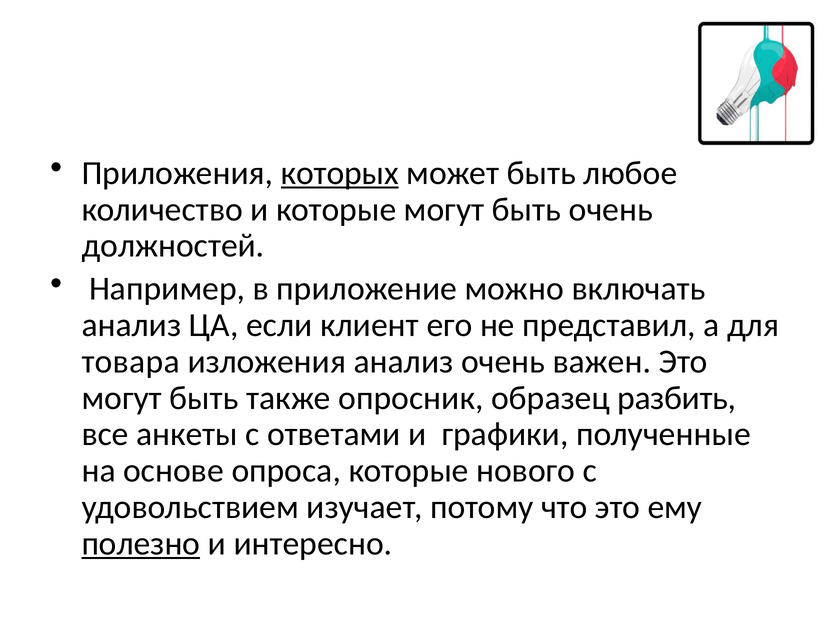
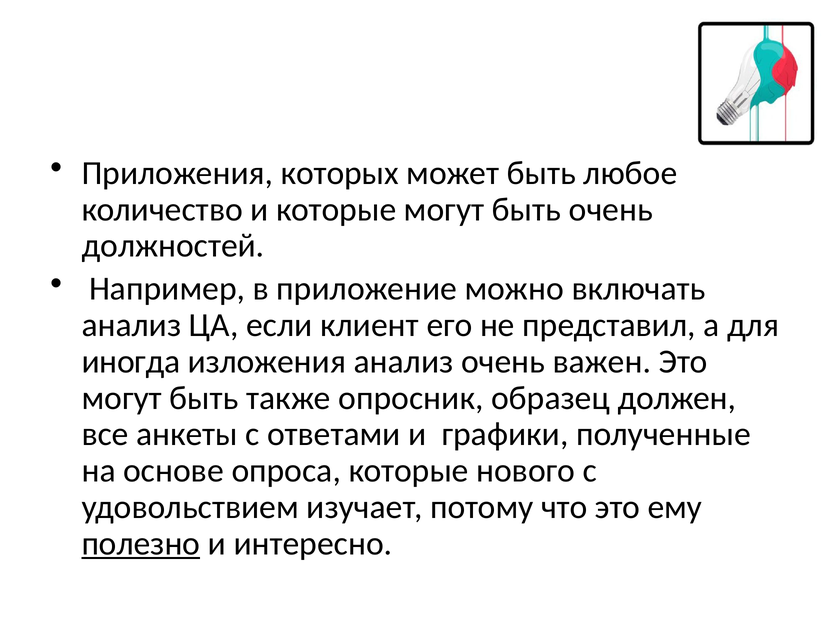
которых underline: present -> none
товара: товара -> иногда
разбить: разбить -> должен
